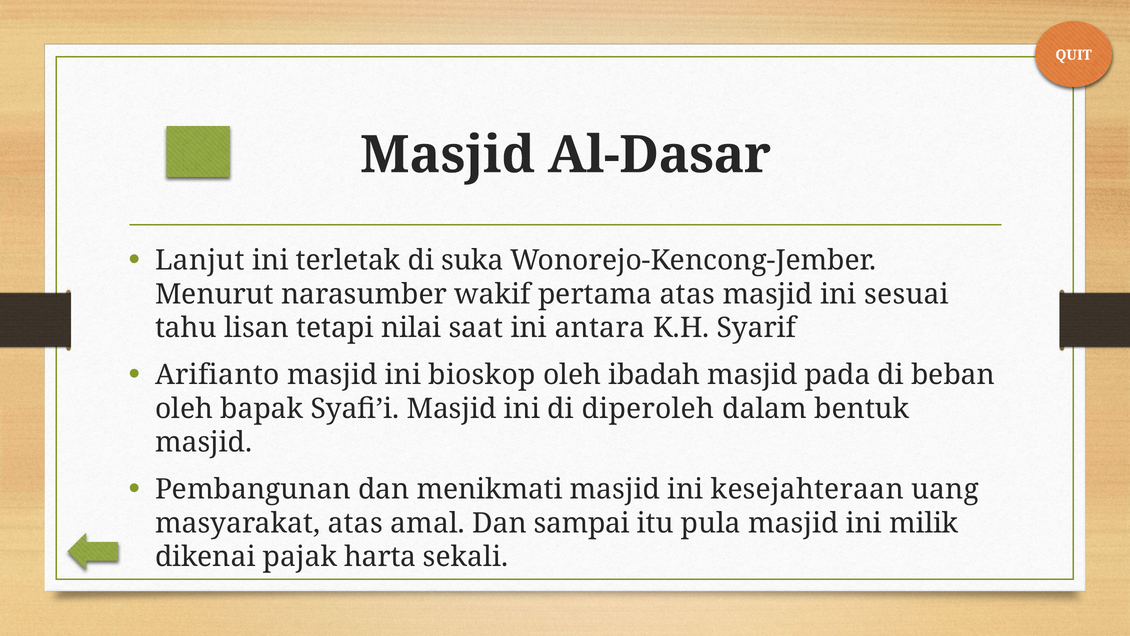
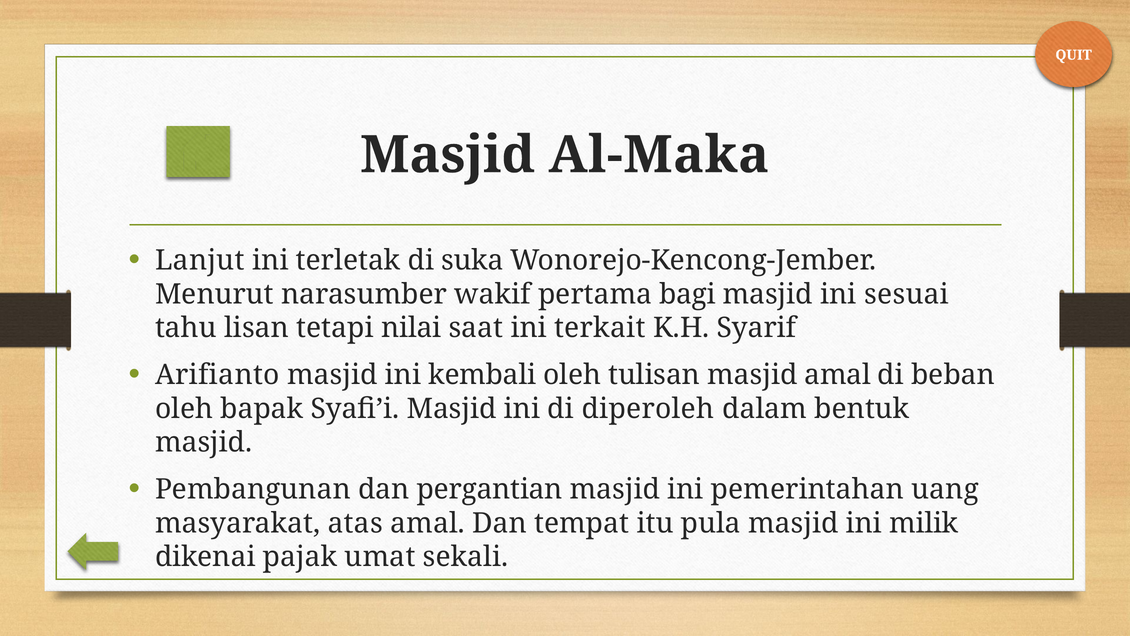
Al-Dasar: Al-Dasar -> Al-Maka
pertama atas: atas -> bagi
antara: antara -> terkait
bioskop: bioskop -> kembali
ibadah: ibadah -> tulisan
masjid pada: pada -> amal
menikmati: menikmati -> pergantian
kesejahteraan: kesejahteraan -> pemerintahan
sampai: sampai -> tempat
harta: harta -> umat
